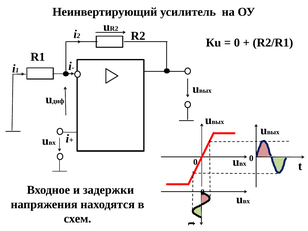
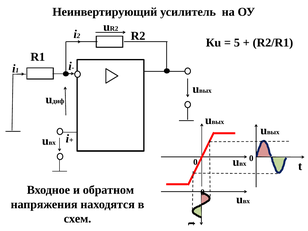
0 at (237, 43): 0 -> 5
задержки: задержки -> обратном
